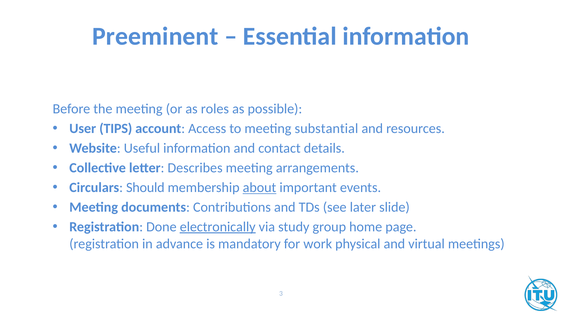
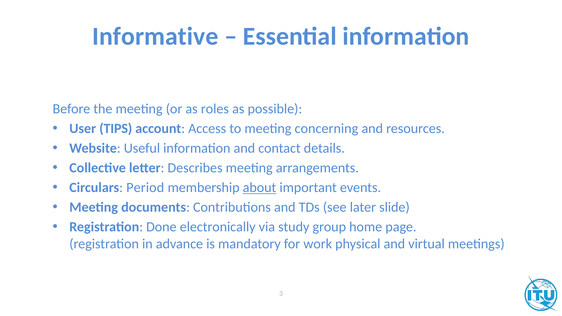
Preeminent: Preeminent -> Informative
substantial: substantial -> concerning
Should: Should -> Period
electronically underline: present -> none
